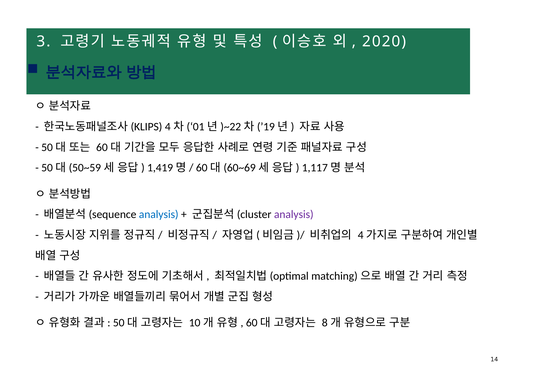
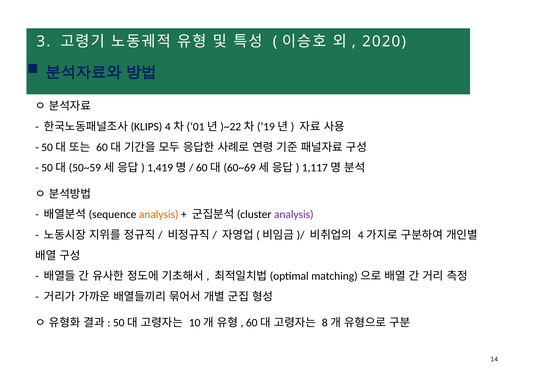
analysis at (159, 215) colour: blue -> orange
